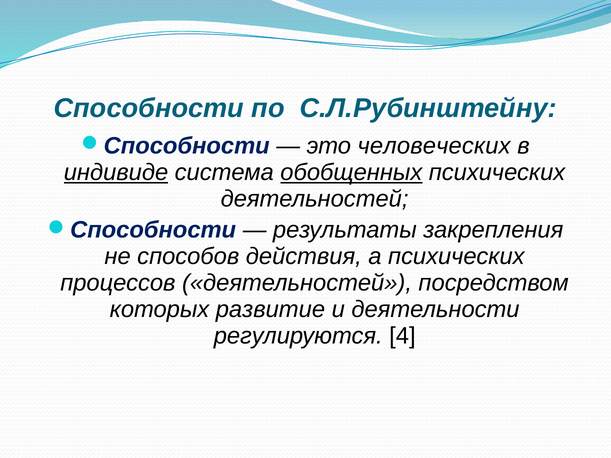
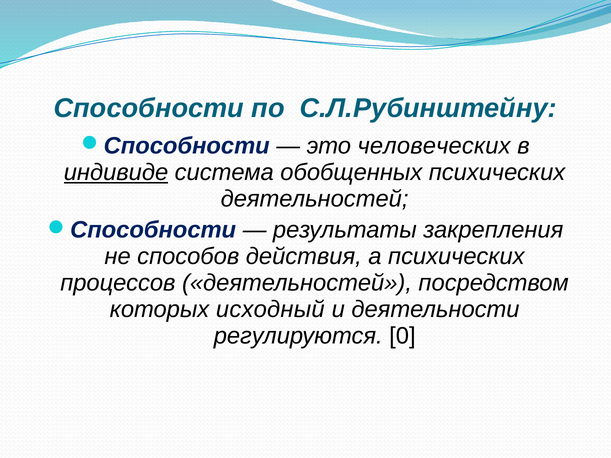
обобщенных underline: present -> none
развитие: развитие -> исходный
4: 4 -> 0
